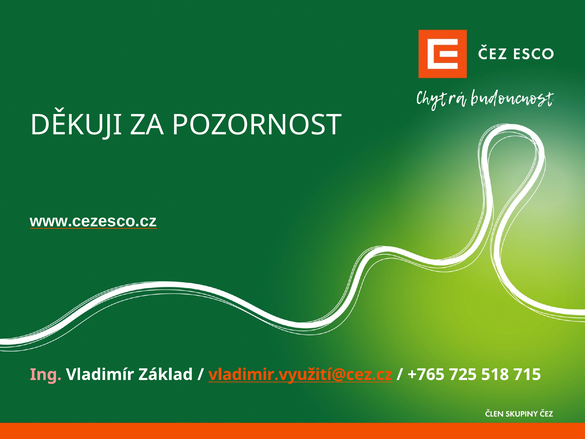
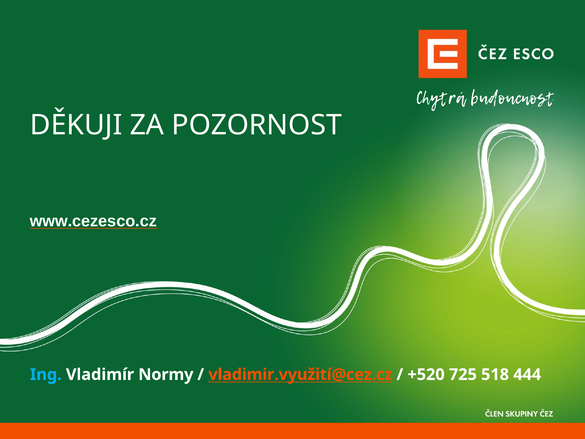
Ing colour: pink -> light blue
Základ: Základ -> Normy
+765: +765 -> +520
715: 715 -> 444
